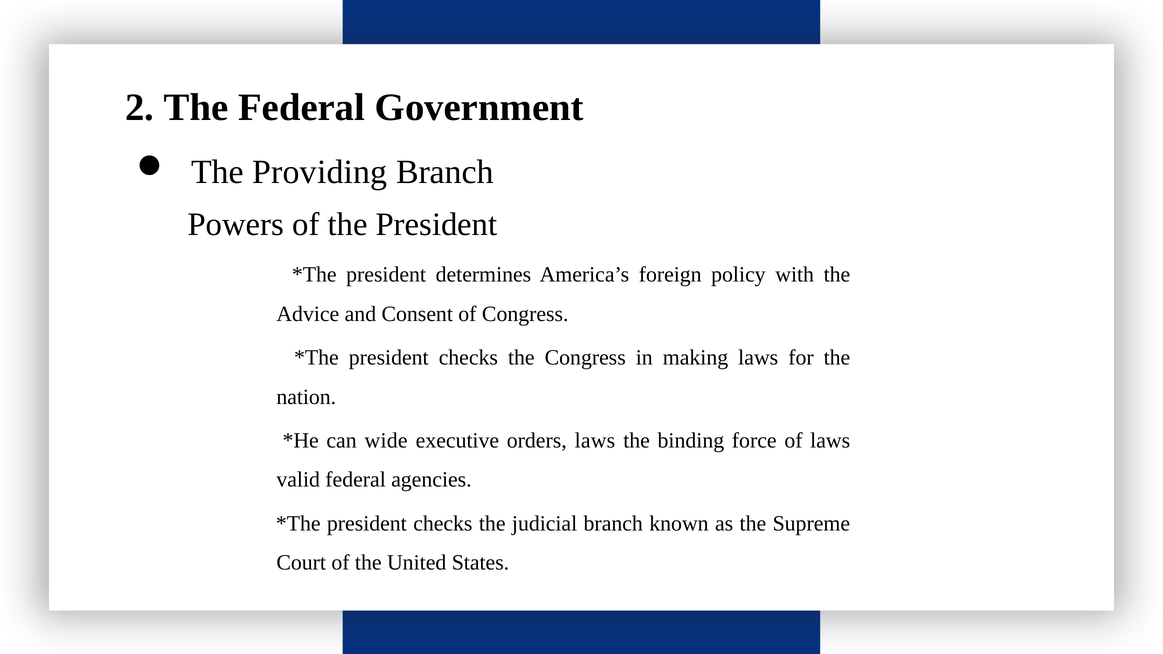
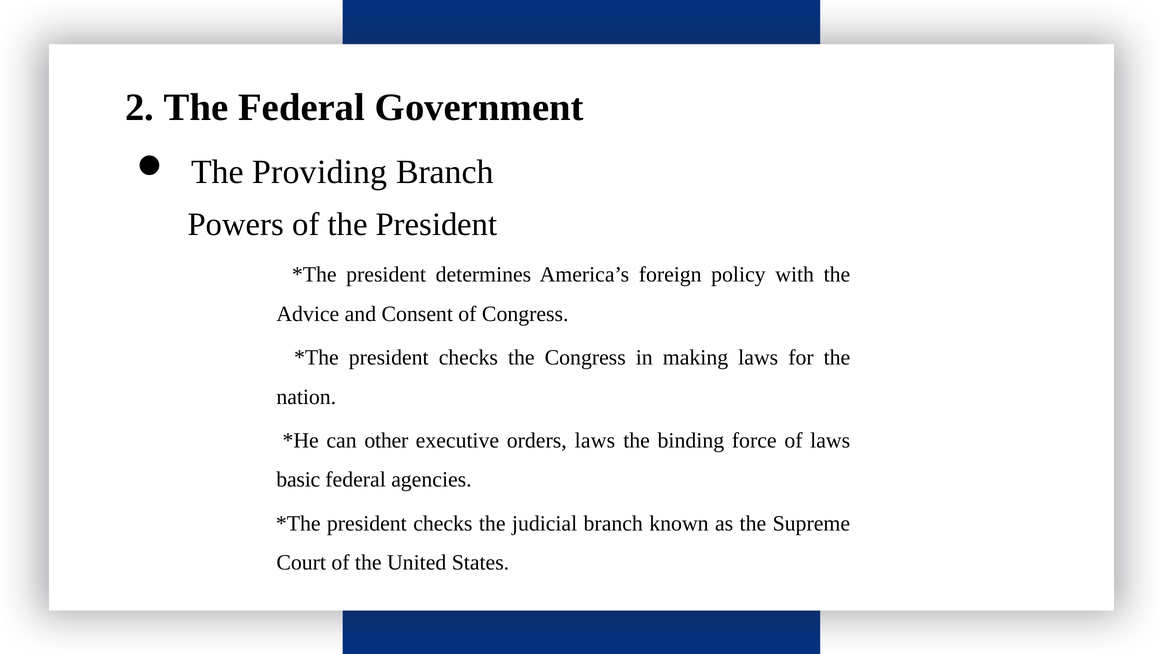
wide: wide -> other
valid: valid -> basic
